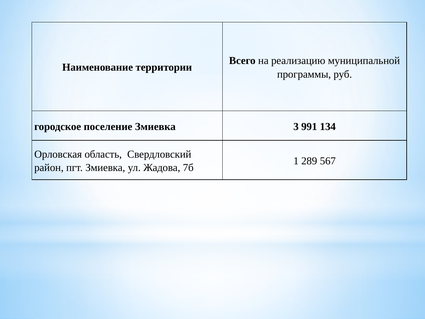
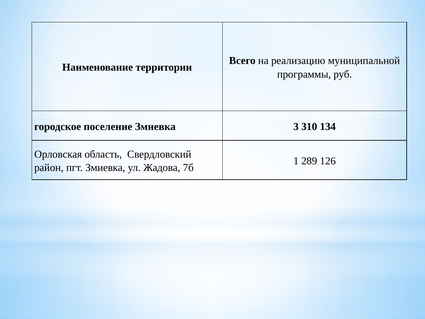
991: 991 -> 310
567: 567 -> 126
